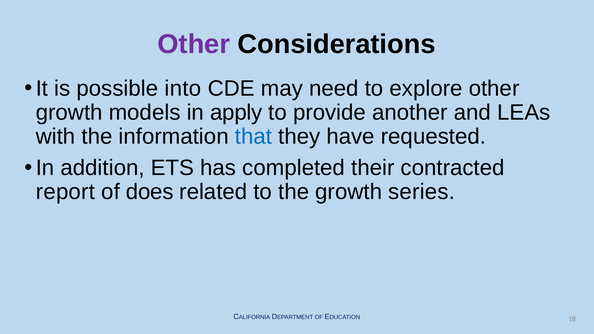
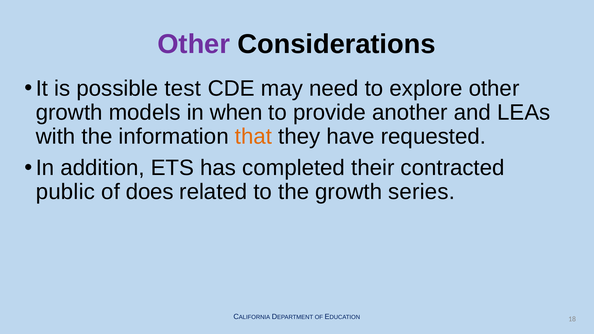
into: into -> test
apply: apply -> when
that colour: blue -> orange
report: report -> public
